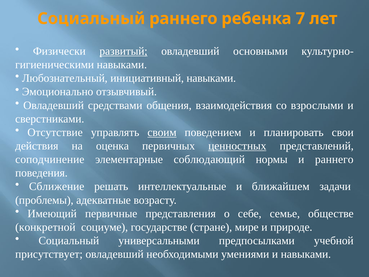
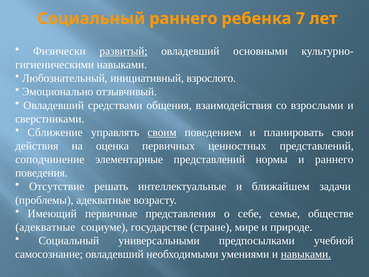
инициативный навыками: навыками -> взрослого
Отсутствие: Отсутствие -> Сближение
ценностных underline: present -> none
элементарные соблюдающий: соблюдающий -> представлений
Сближение: Сближение -> Отсутствие
конкретной at (45, 227): конкретной -> адекватные
присутствует: присутствует -> самосознание
навыками at (306, 254) underline: none -> present
